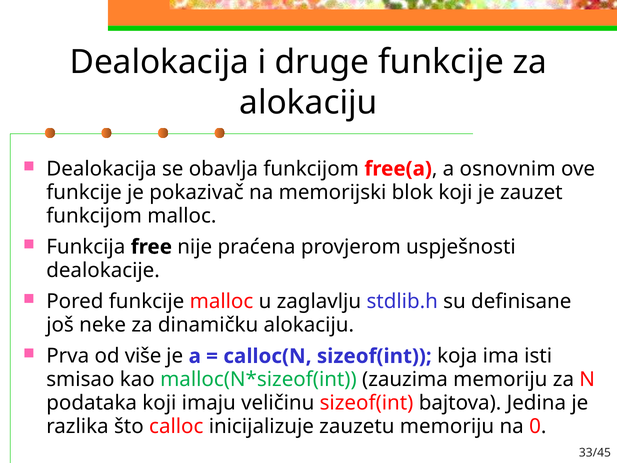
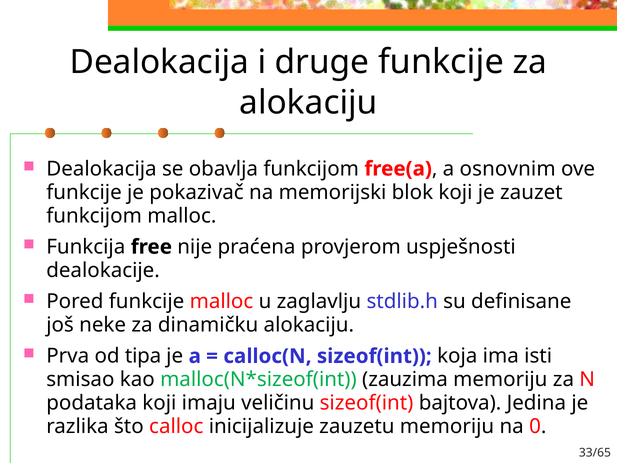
više: više -> tipa
33/45: 33/45 -> 33/65
